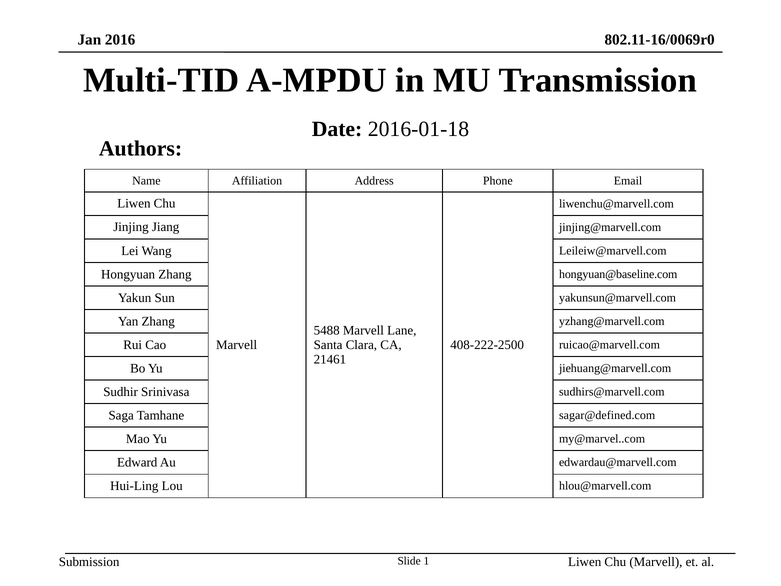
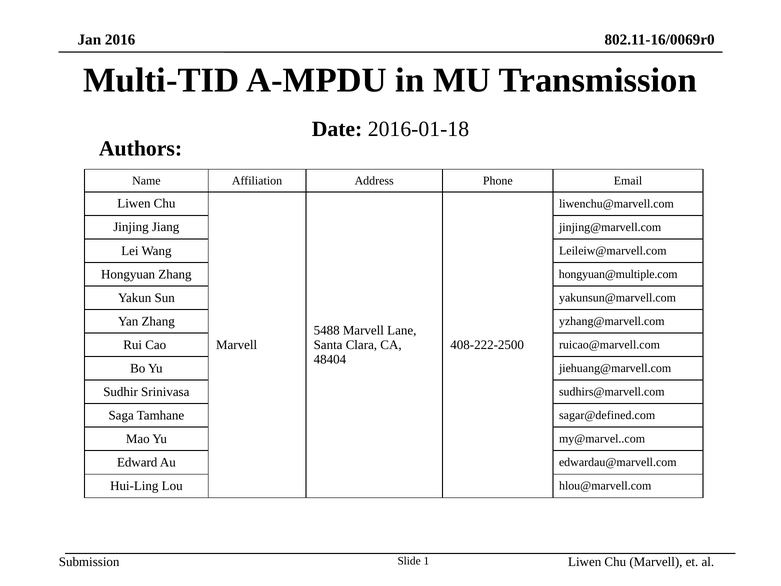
hongyuan@baseline.com: hongyuan@baseline.com -> hongyuan@multiple.com
21461: 21461 -> 48404
